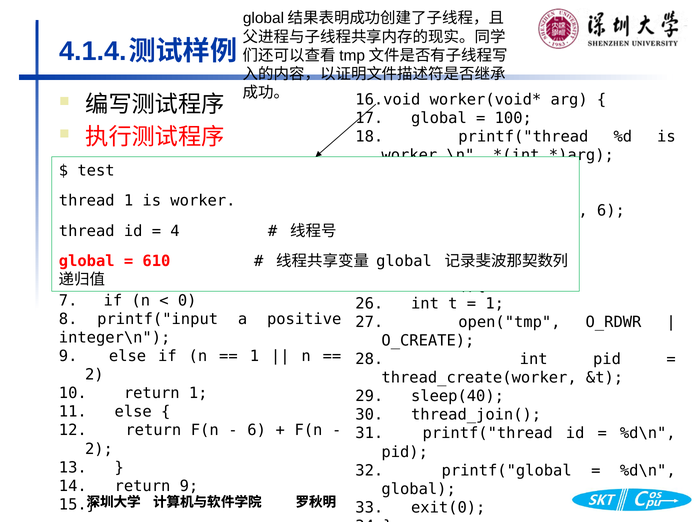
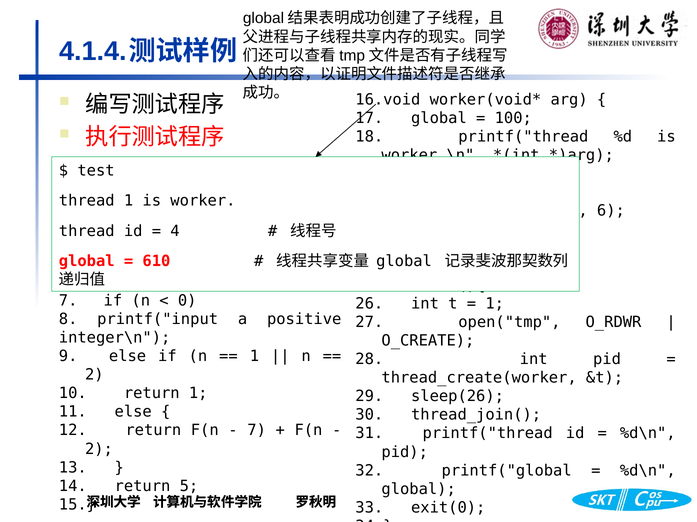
sleep(40: sleep(40 -> sleep(26
6 at (257, 431): 6 -> 7
return 9: 9 -> 5
